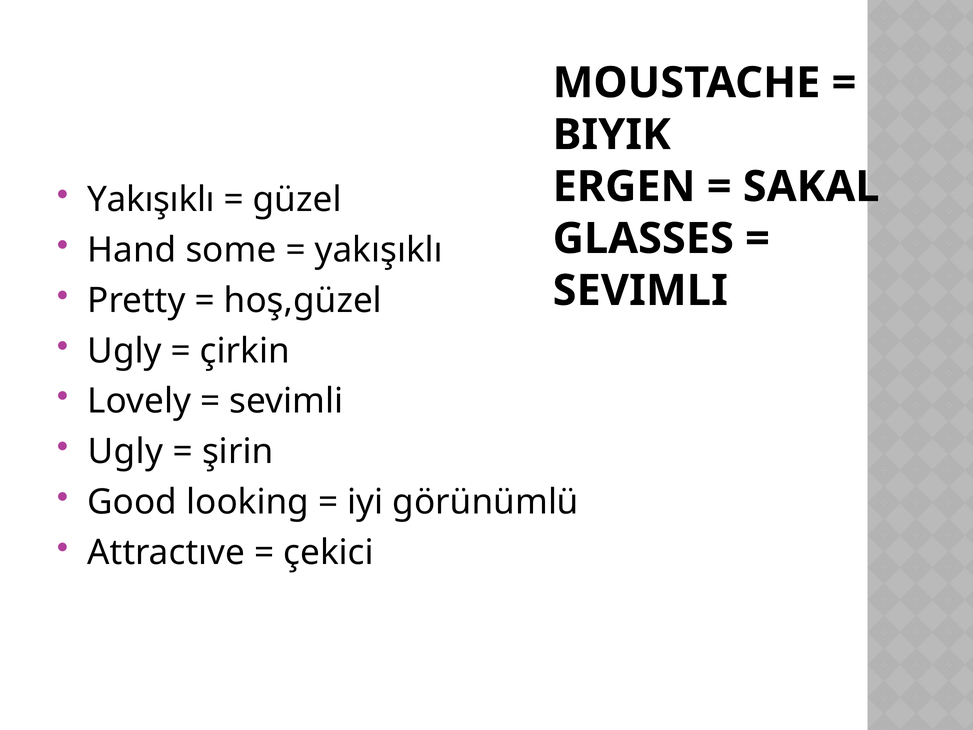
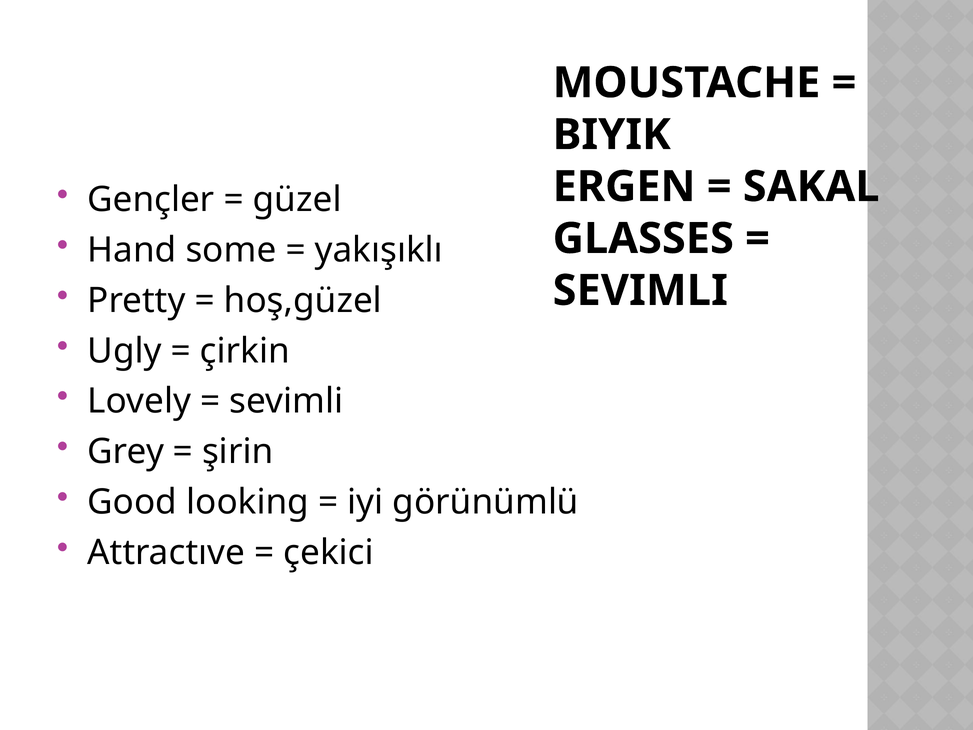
Yakışıklı at (151, 200): Yakışıklı -> Gençler
Ugly at (125, 452): Ugly -> Grey
